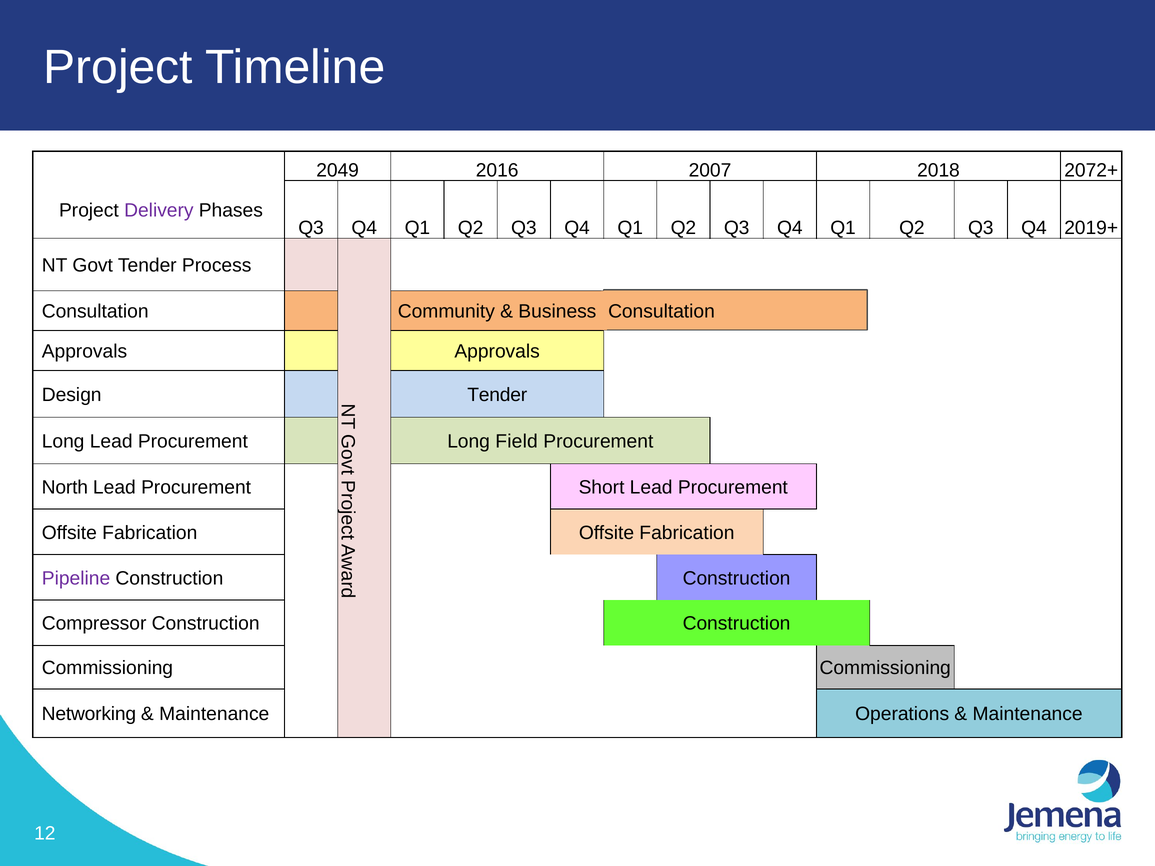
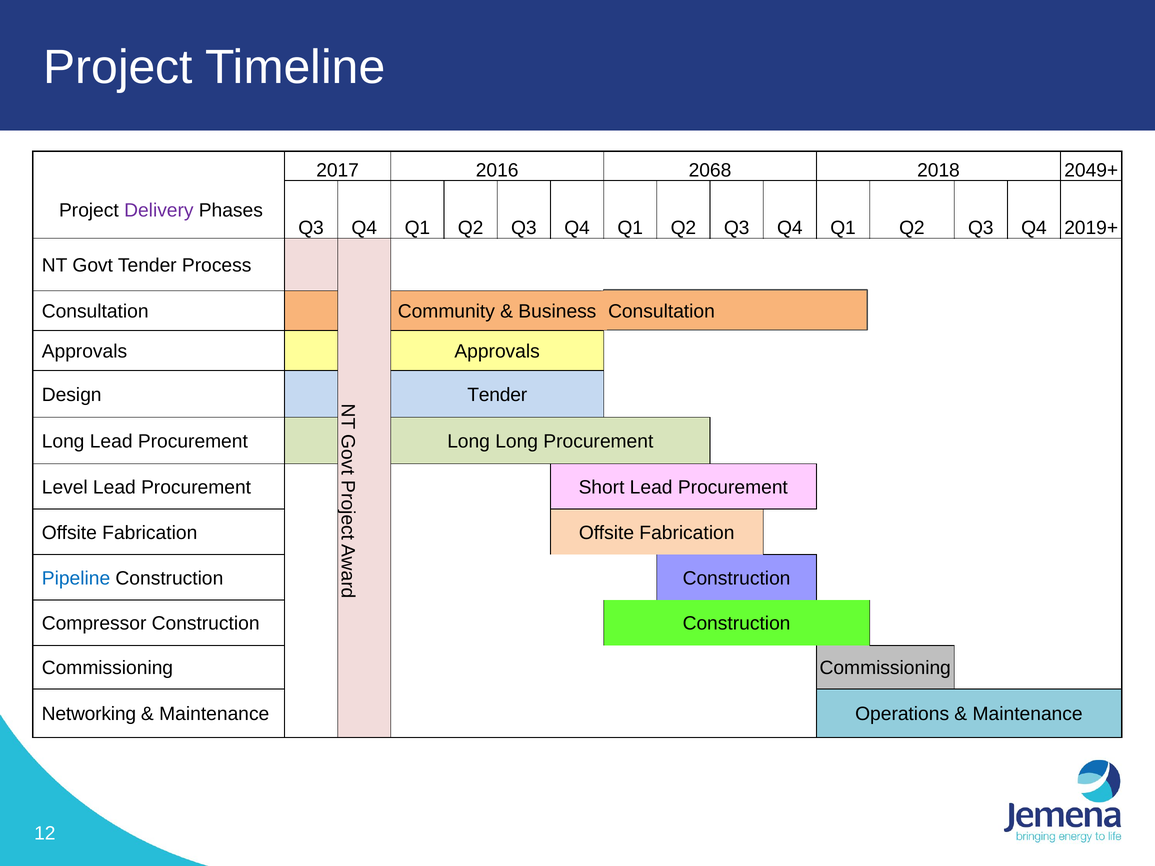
2049: 2049 -> 2017
2007: 2007 -> 2068
2072+: 2072+ -> 2049+
Long Field: Field -> Long
North: North -> Level
Pipeline colour: purple -> blue
